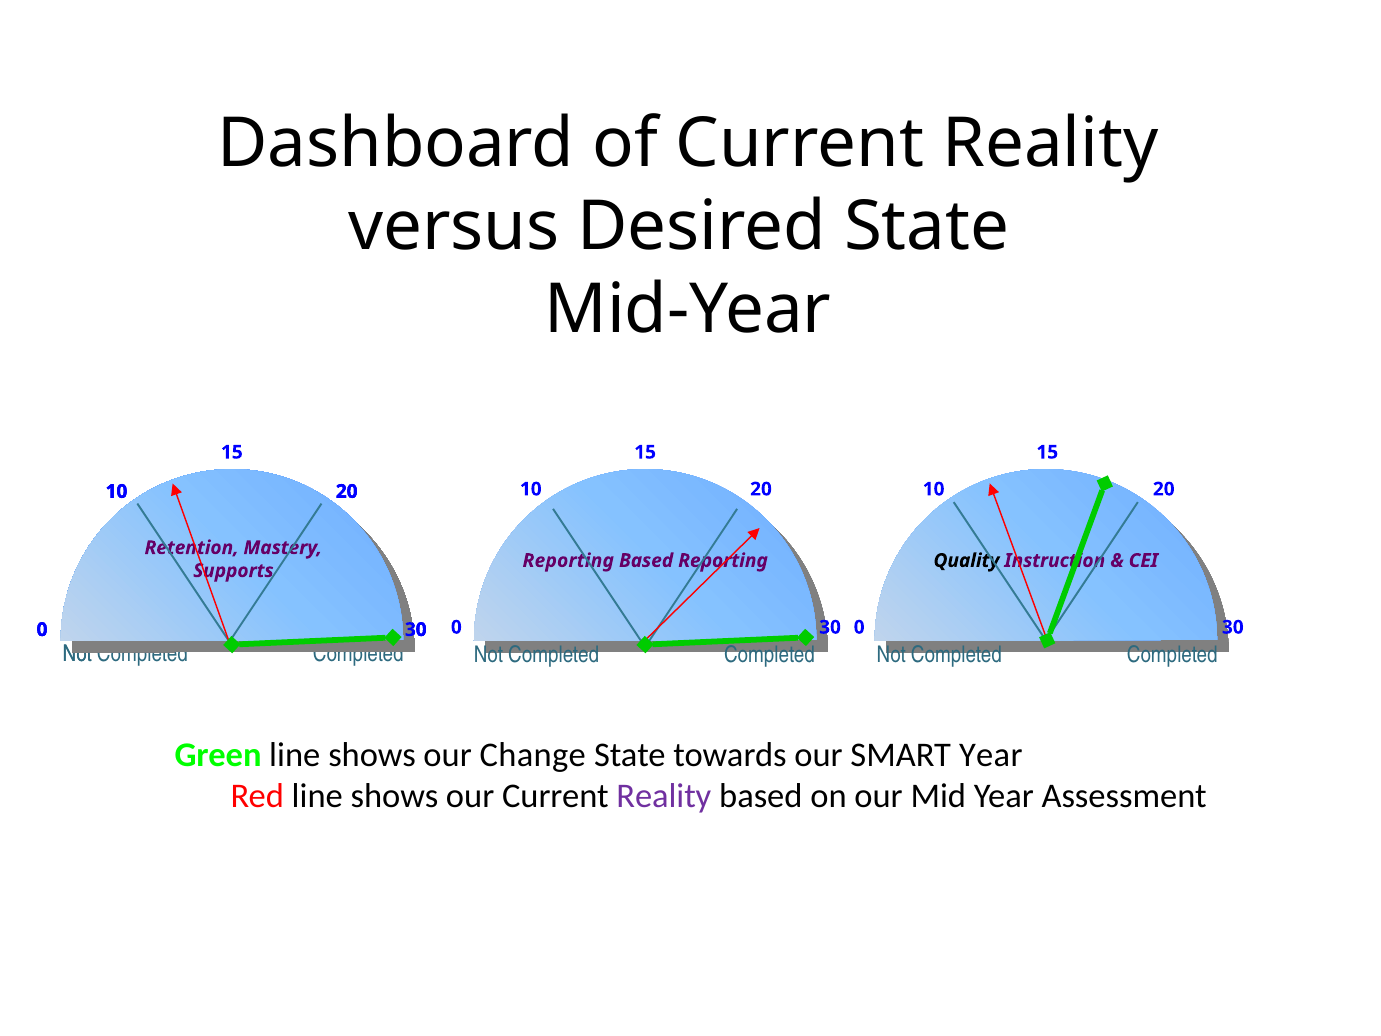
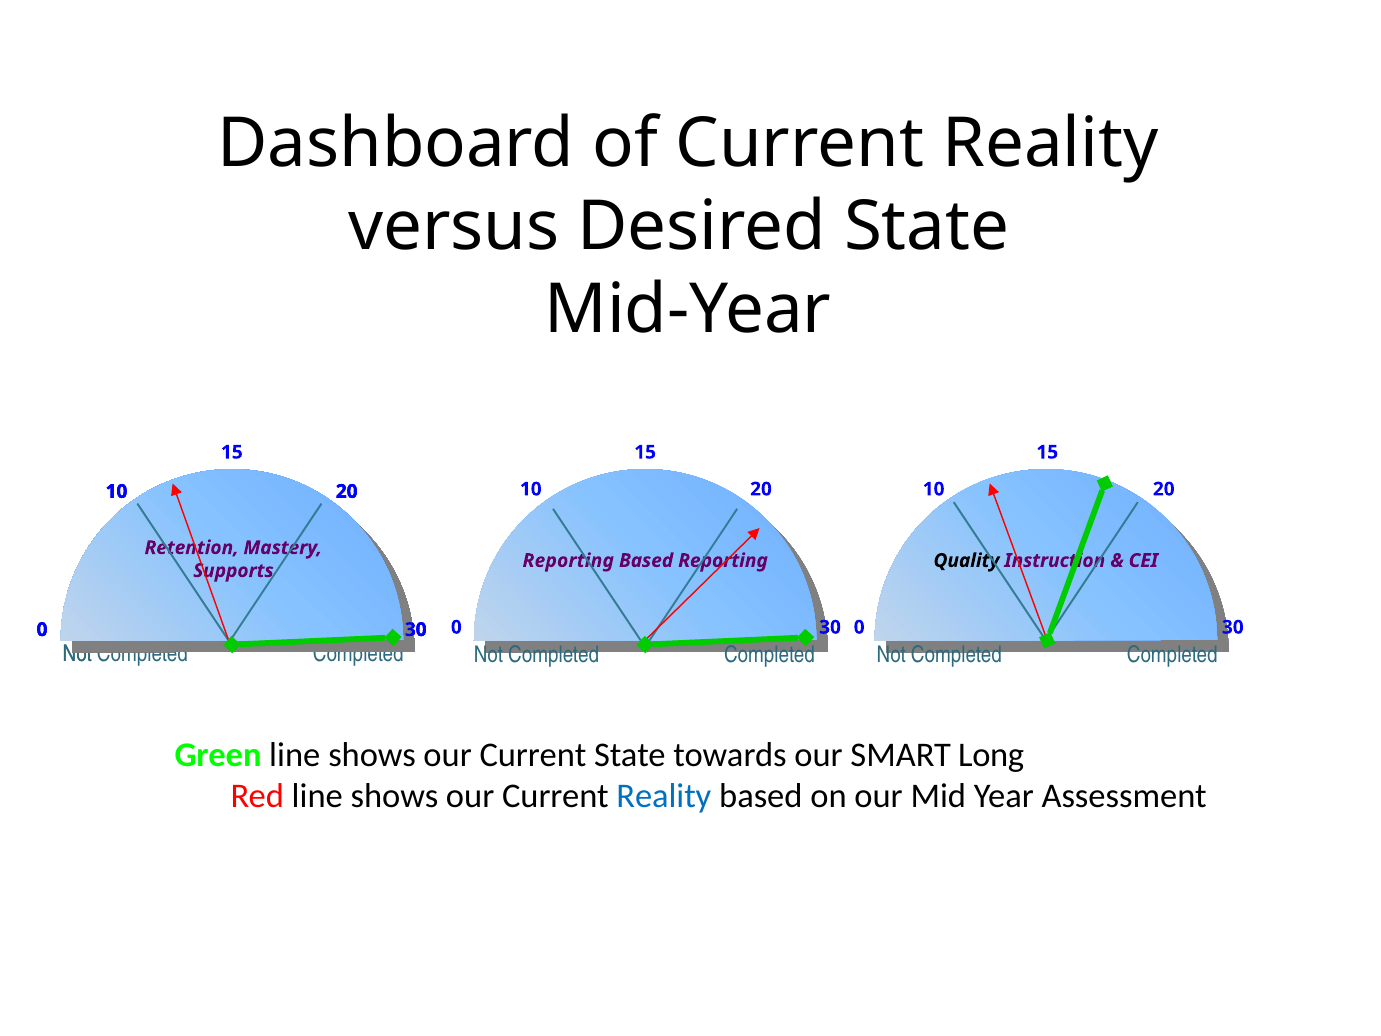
Change at (533, 755): Change -> Current
SMART Year: Year -> Long
Reality at (664, 796) colour: purple -> blue
